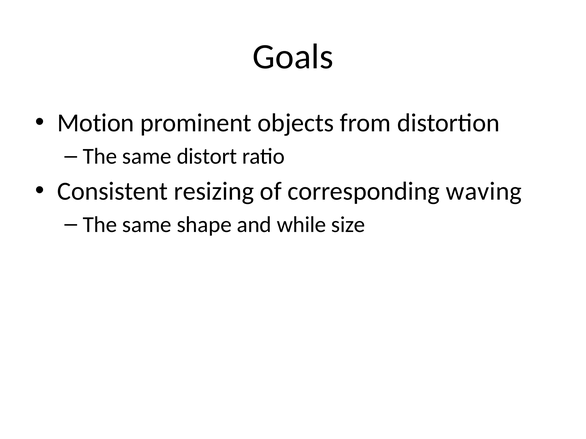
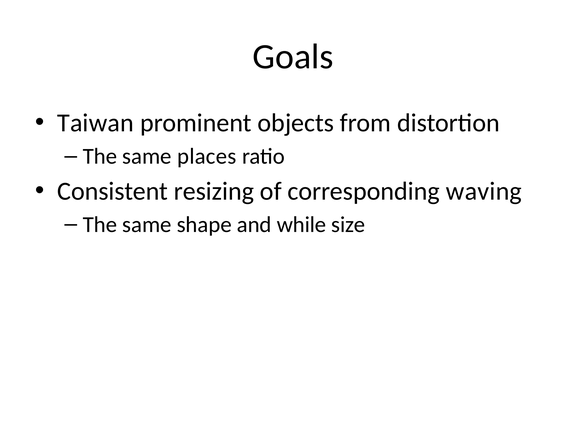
Motion: Motion -> Taiwan
distort: distort -> places
